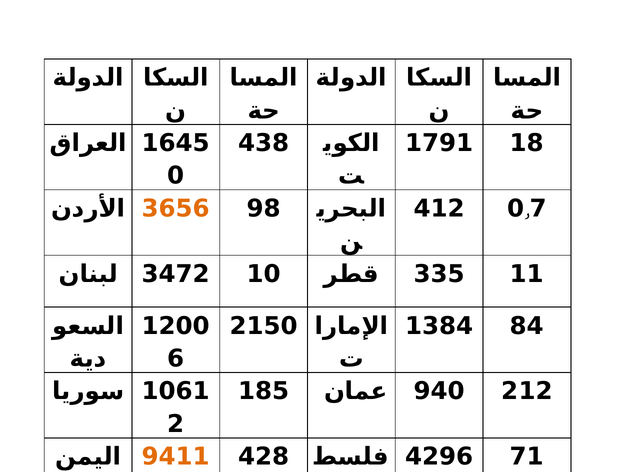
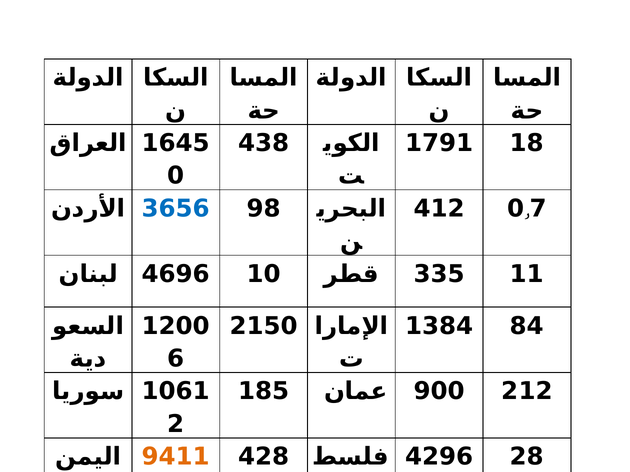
3656 colour: orange -> blue
3472: 3472 -> 4696
940: 940 -> 900
71: 71 -> 28
